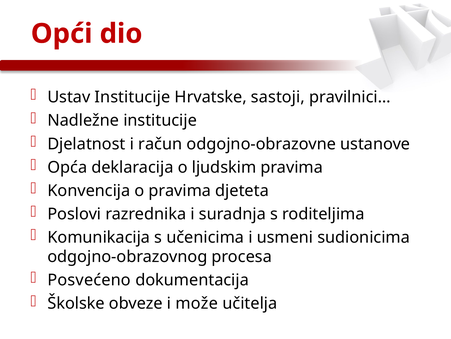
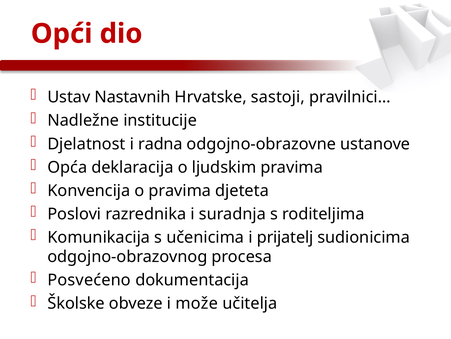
Ustav Institucije: Institucije -> Nastavnih
račun: račun -> radna
usmeni: usmeni -> prijatelj
